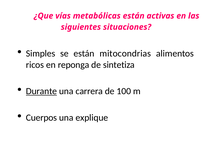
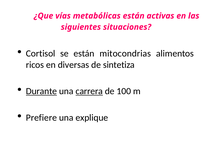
Simples: Simples -> Cortisol
reponga: reponga -> diversas
carrera underline: none -> present
Cuerpos: Cuerpos -> Prefiere
